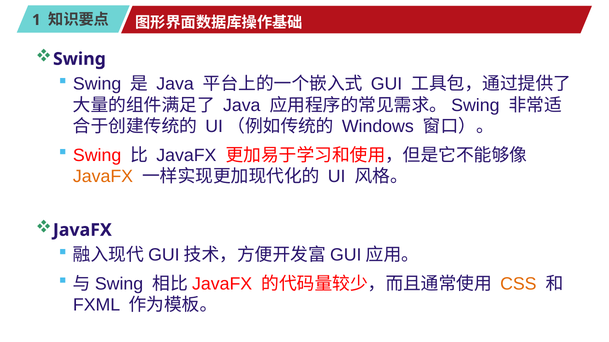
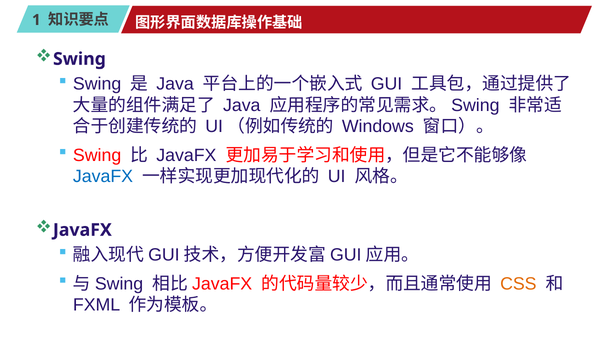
JavaFX at (103, 177) colour: orange -> blue
